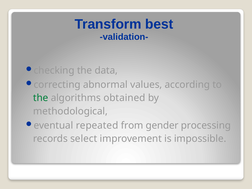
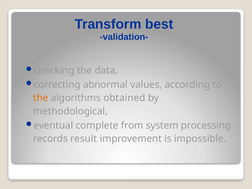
the at (41, 98) colour: green -> orange
repeated: repeated -> complete
gender: gender -> system
select: select -> result
